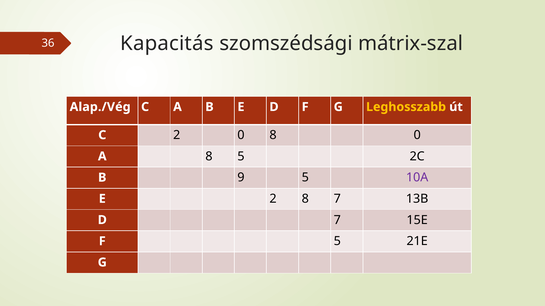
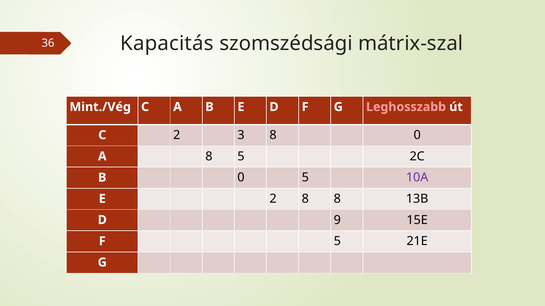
Alap./Vég: Alap./Vég -> Mint./Vég
Leghosszabb colour: yellow -> pink
2 0: 0 -> 3
B 9: 9 -> 0
8 7: 7 -> 8
D 7: 7 -> 9
